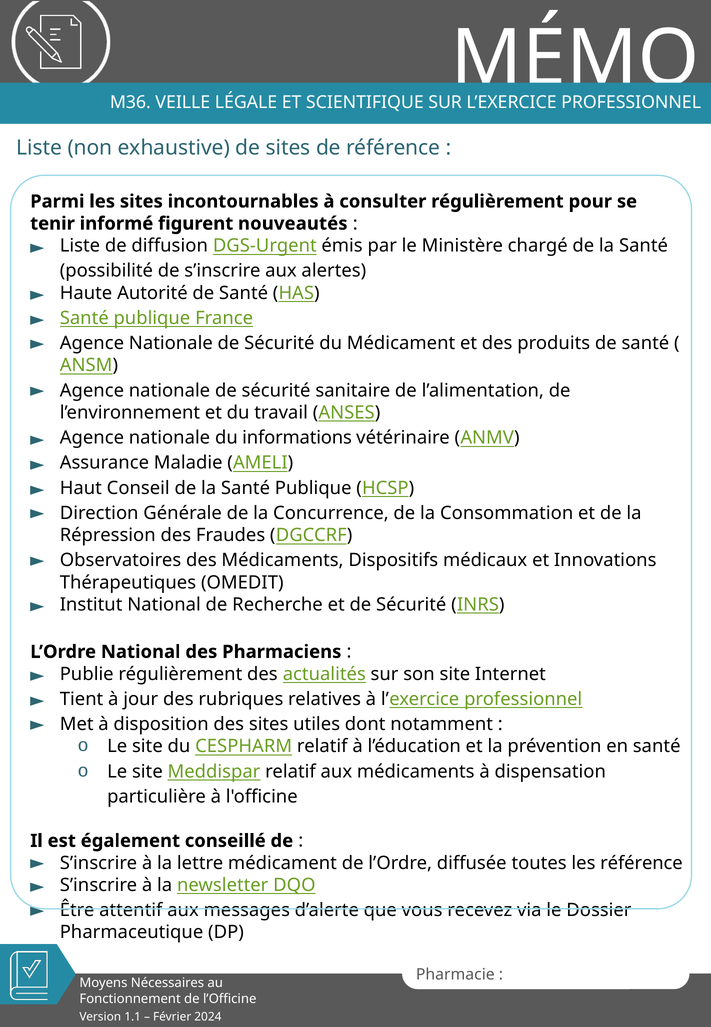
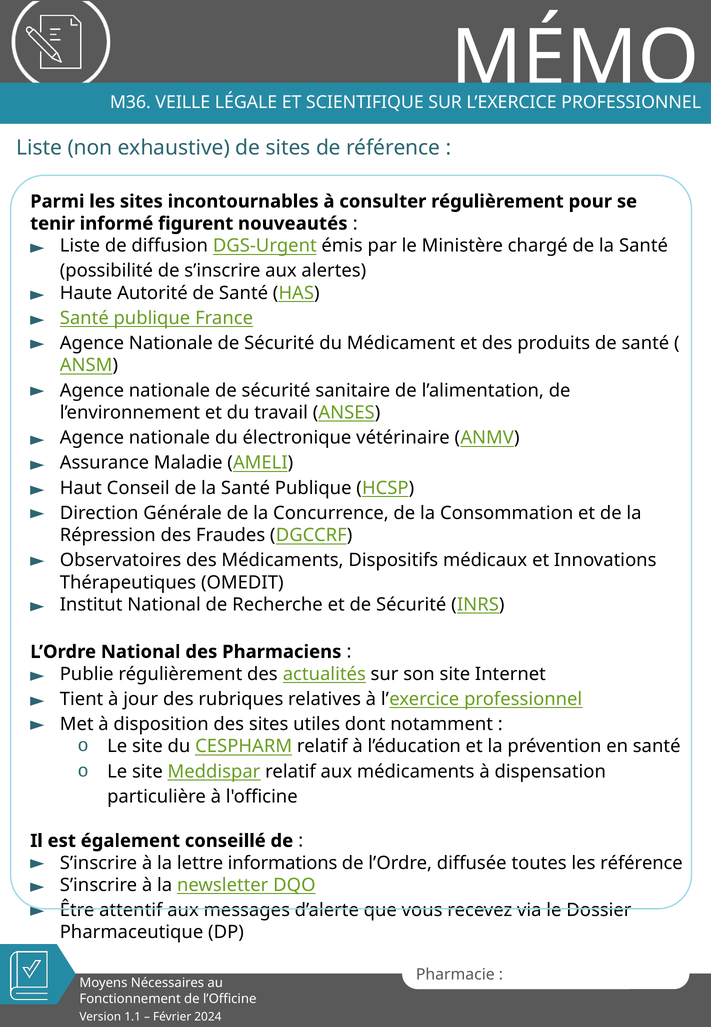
informations: informations -> électronique
lettre médicament: médicament -> informations
